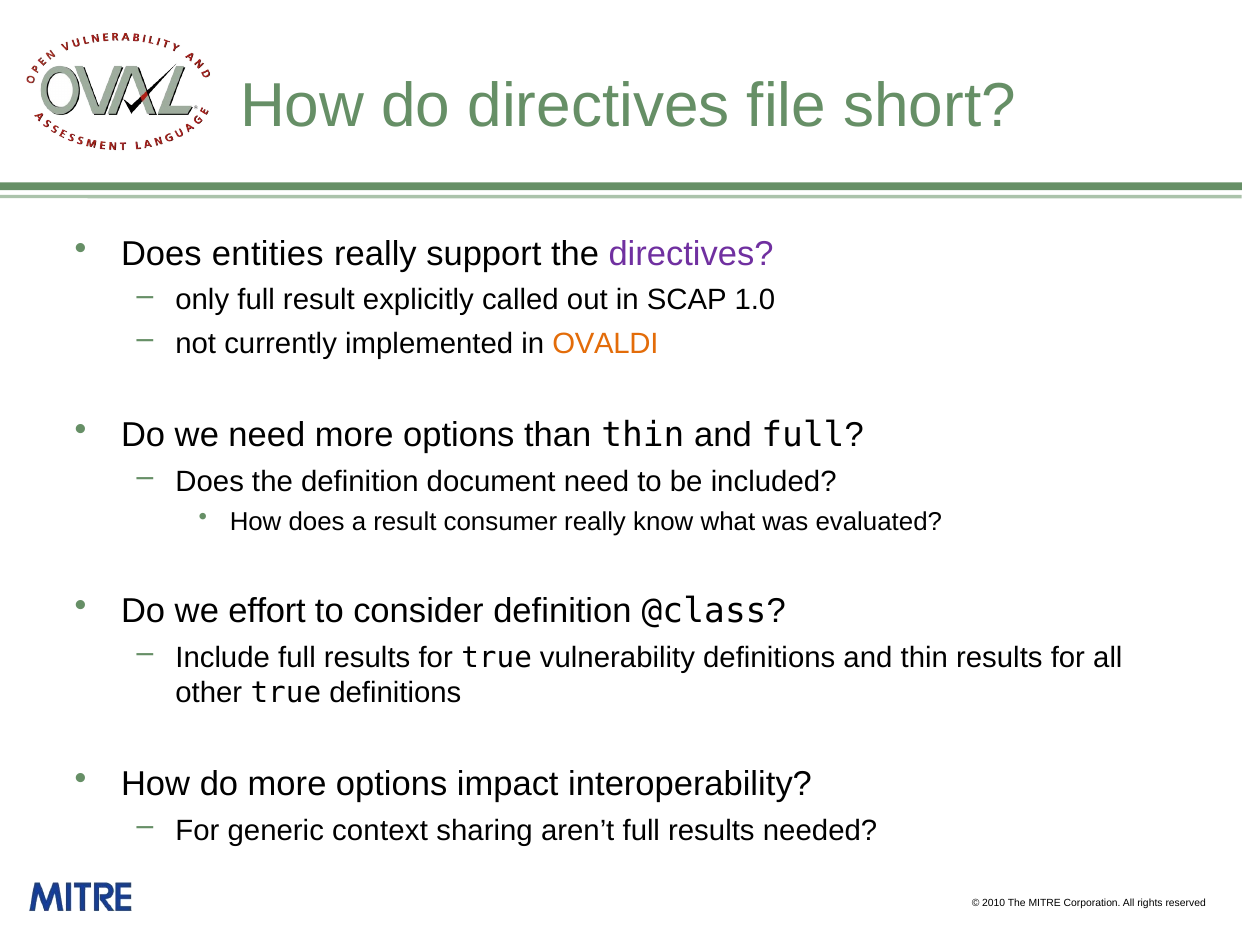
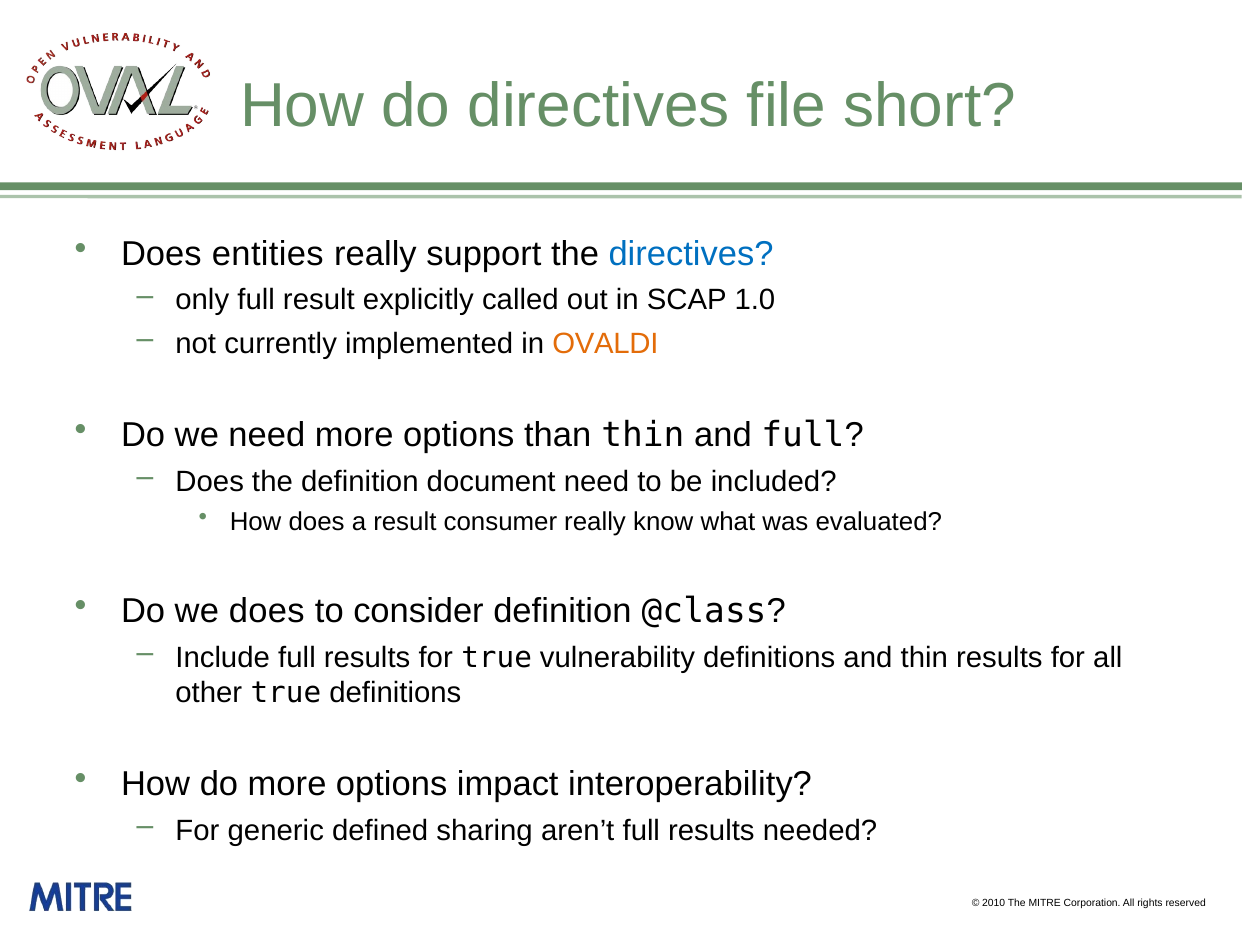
directives at (691, 254) colour: purple -> blue
we effort: effort -> does
context: context -> defined
